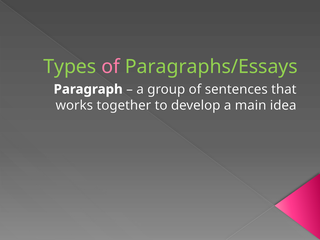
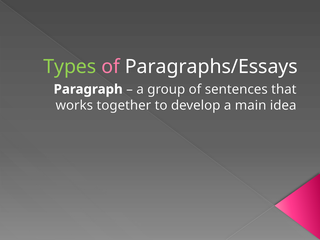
Paragraphs/Essays colour: light green -> white
